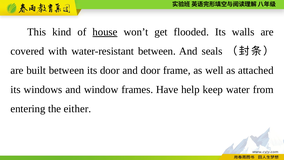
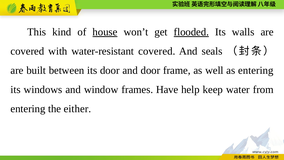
flooded underline: none -> present
water-resistant between: between -> covered
as attached: attached -> entering
